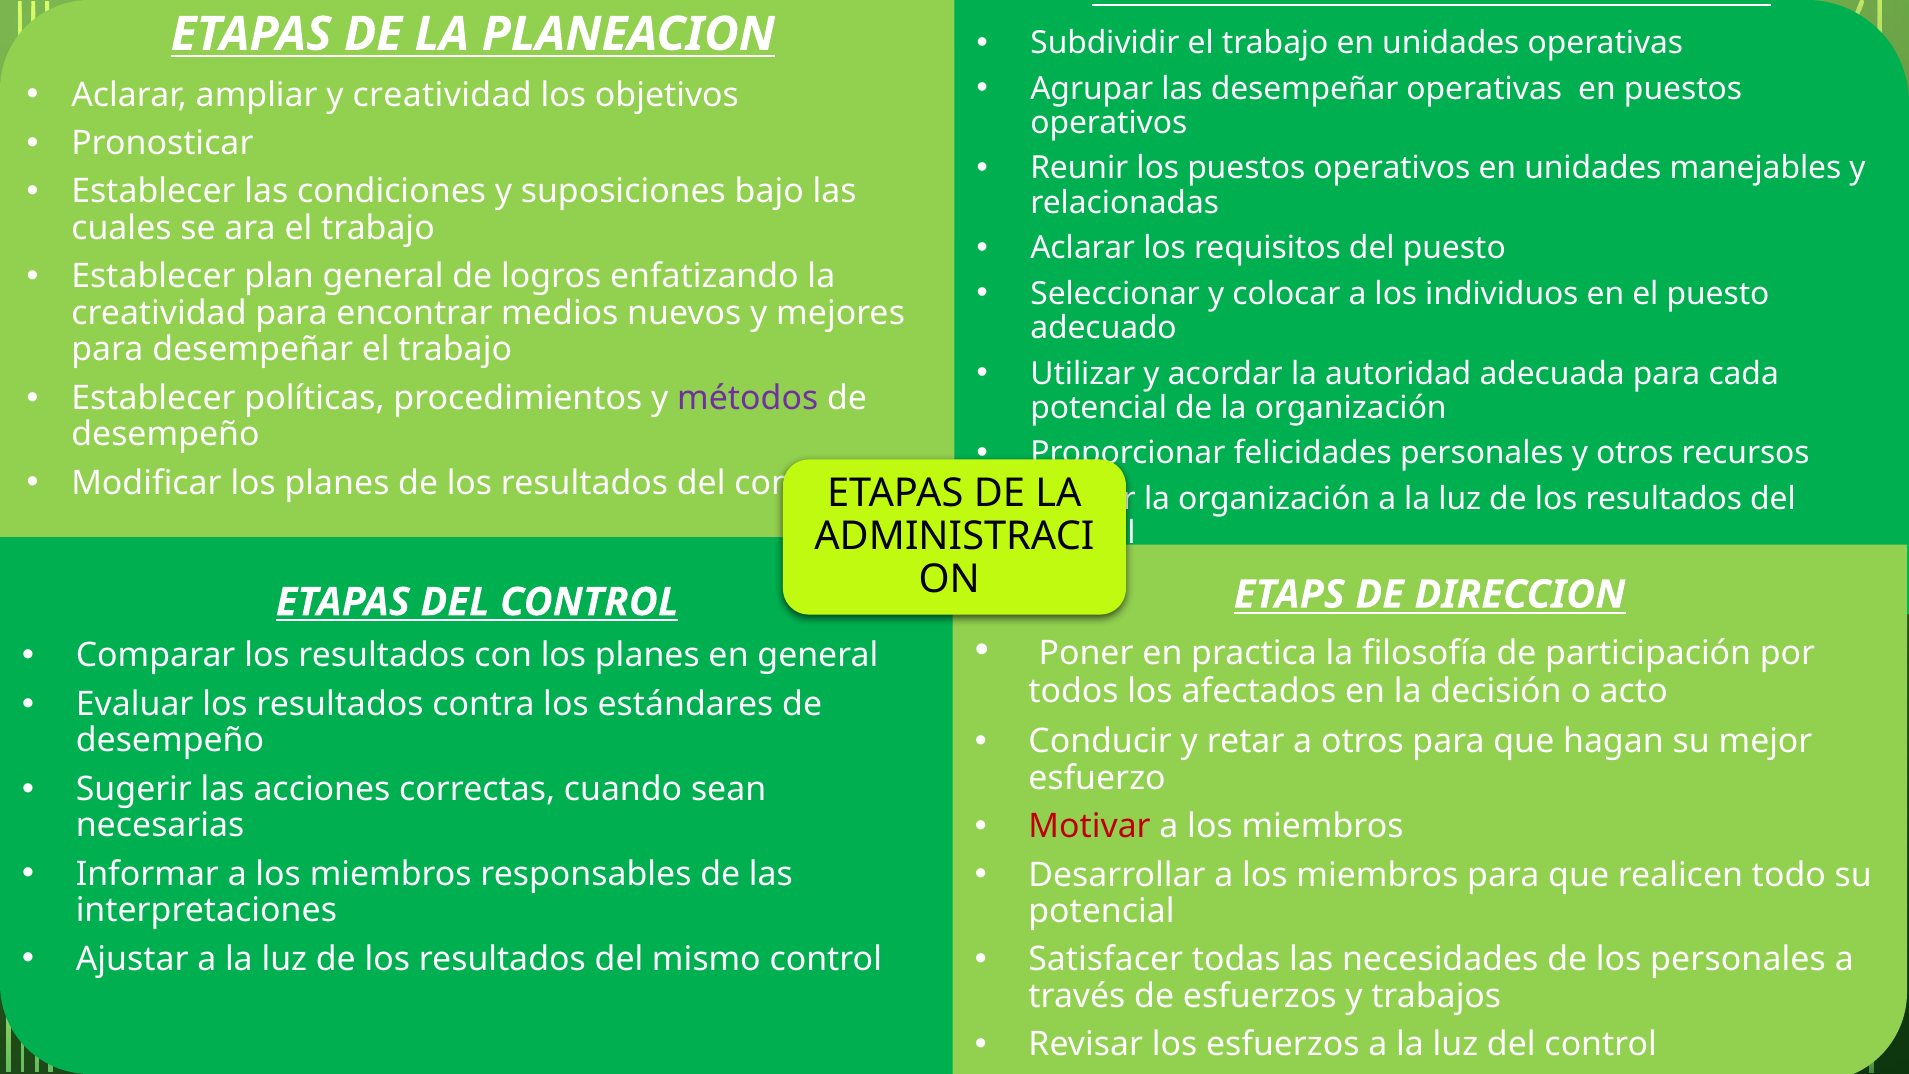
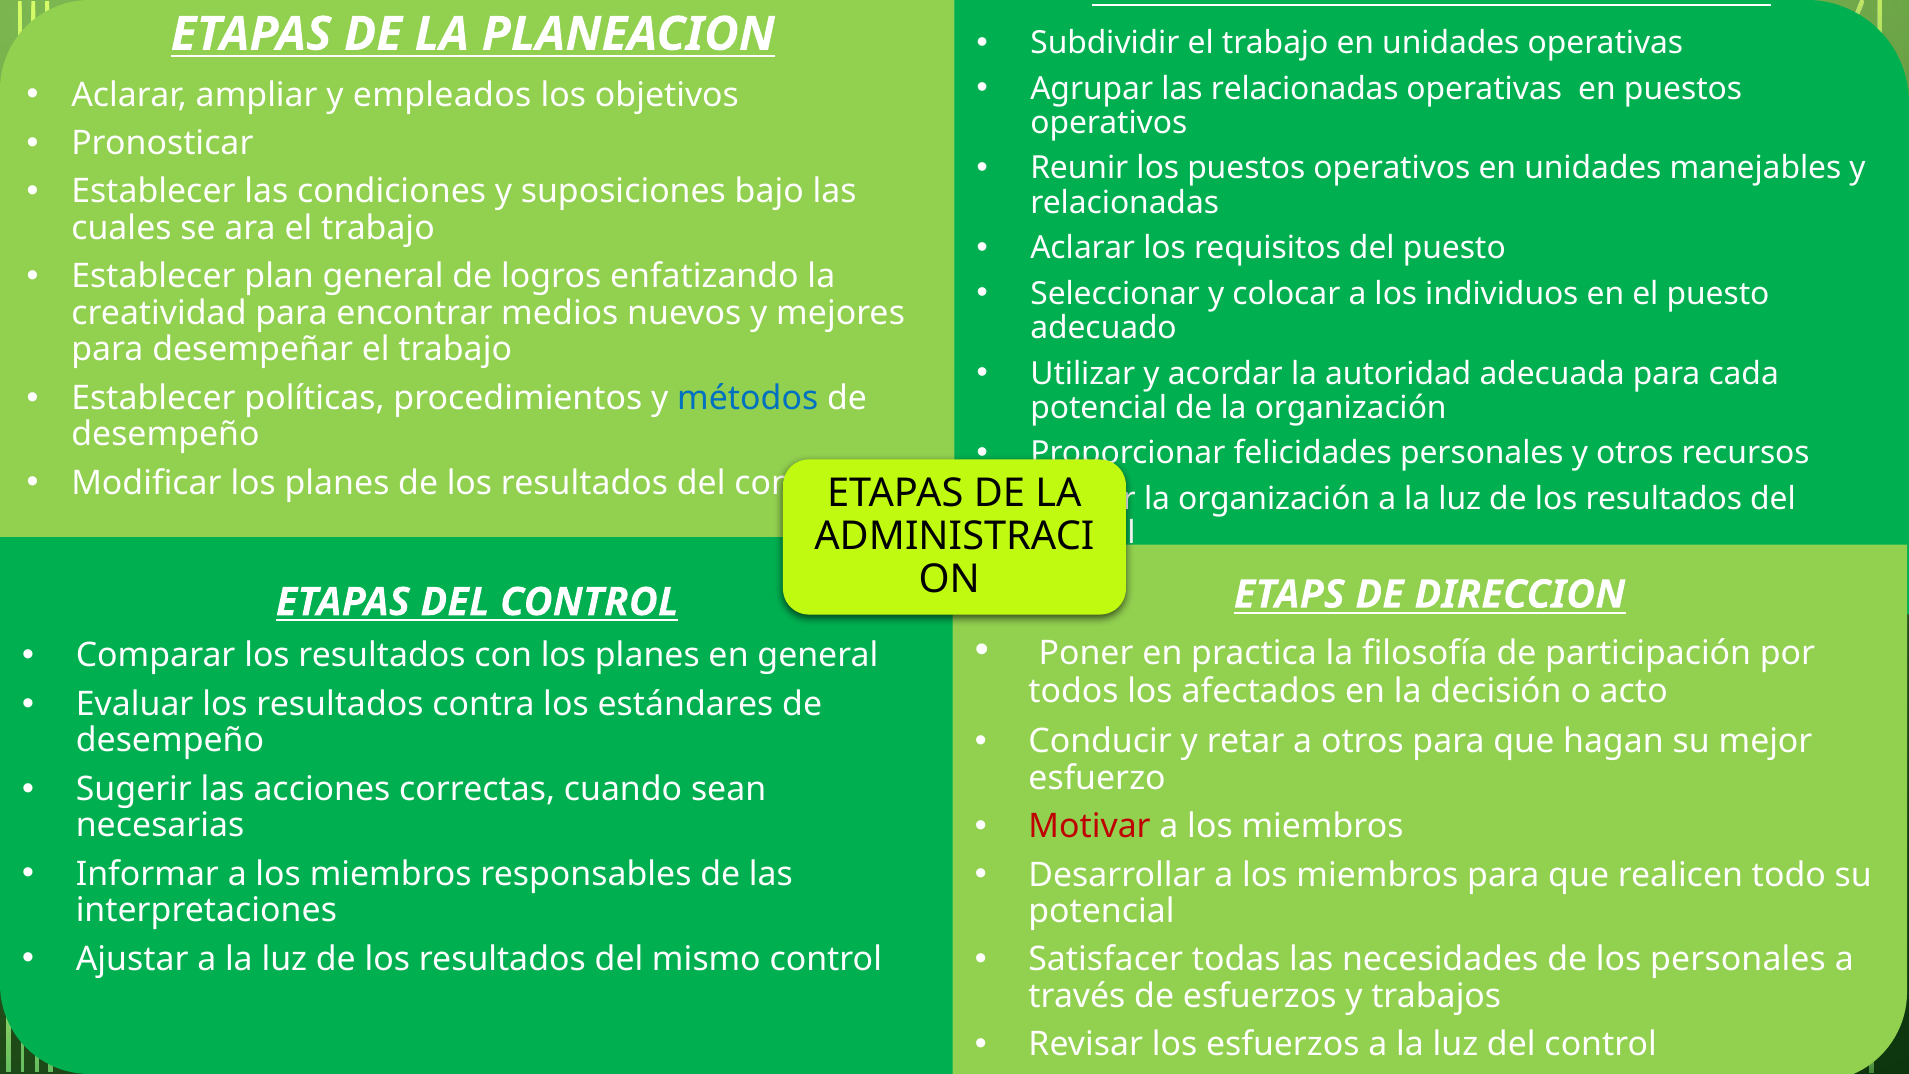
las desempeñar: desempeñar -> relacionadas
y creatividad: creatividad -> empleados
métodos colour: purple -> blue
